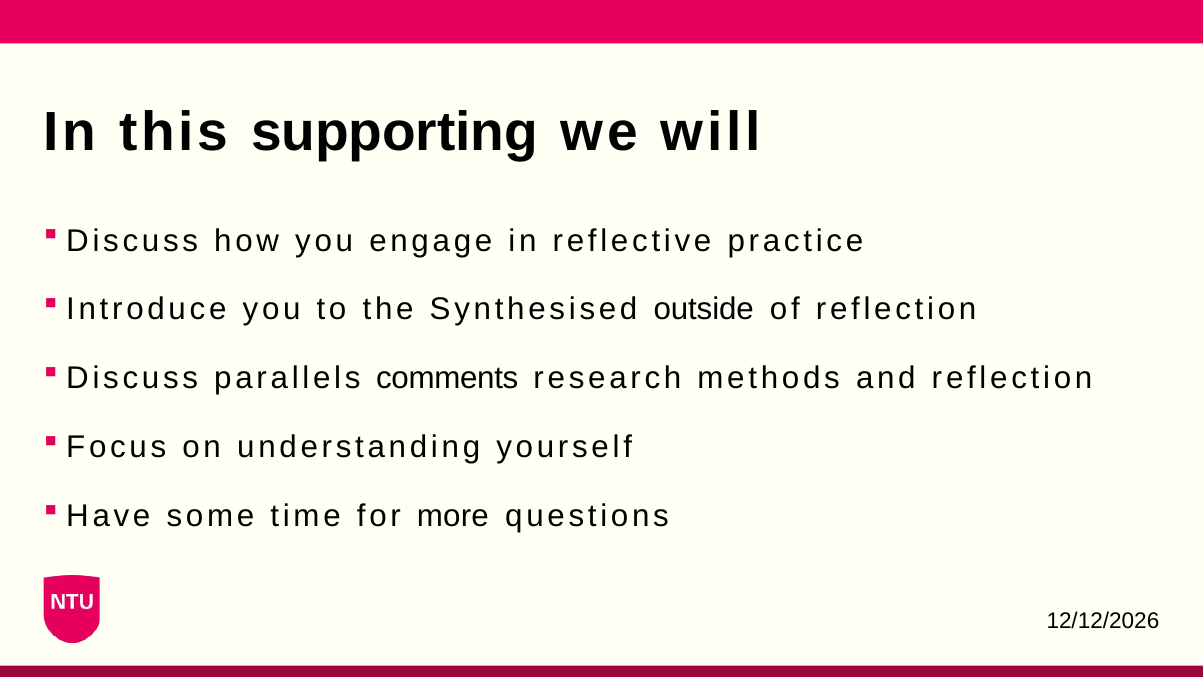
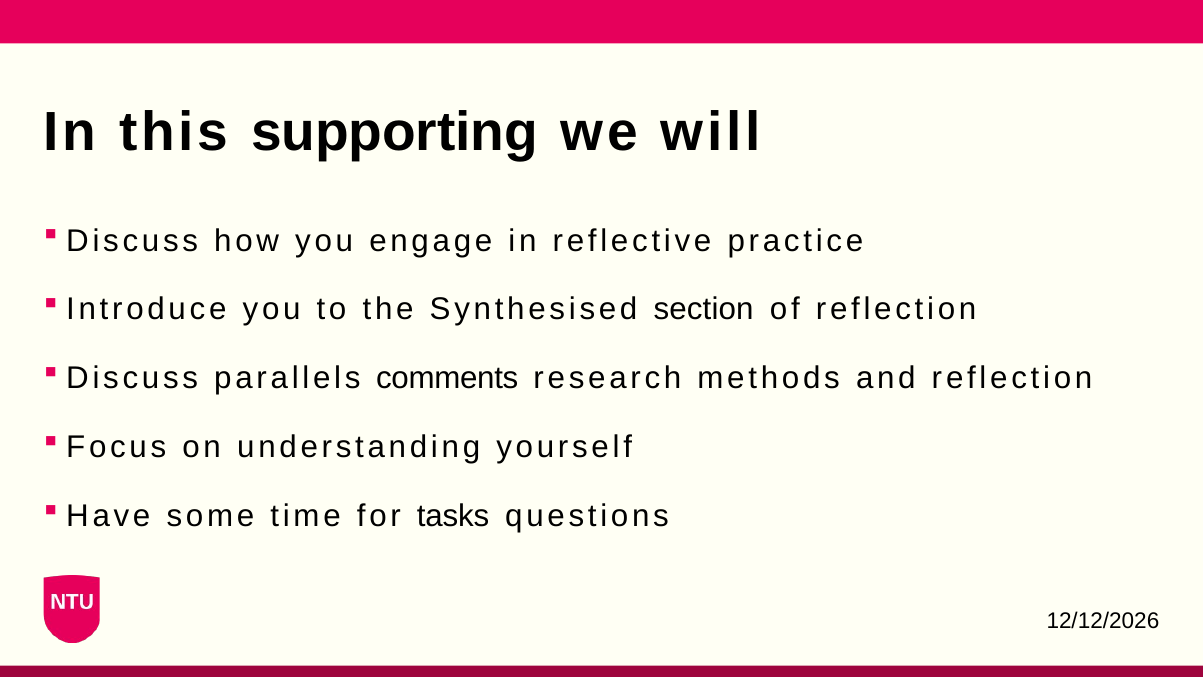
outside: outside -> section
more: more -> tasks
